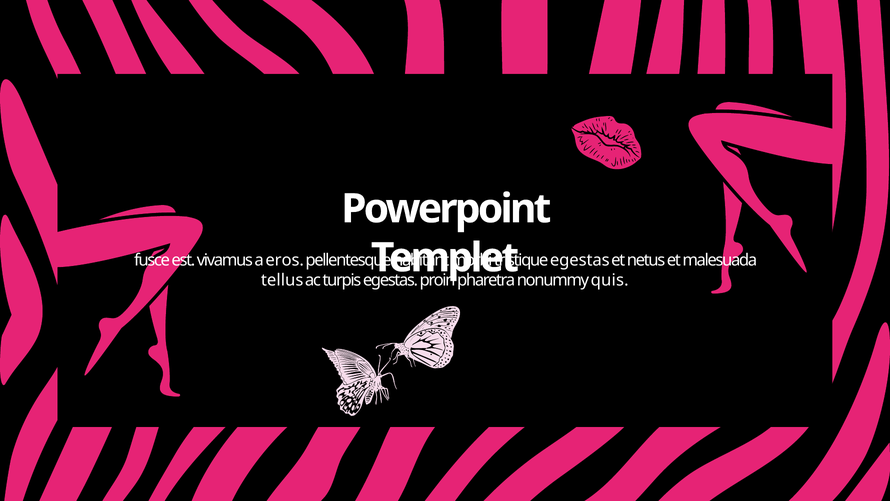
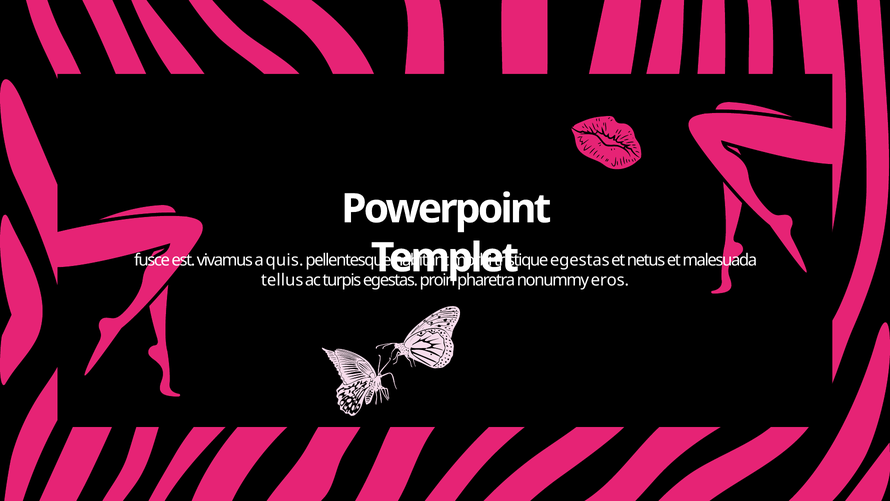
eros: eros -> quis
quis: quis -> eros
